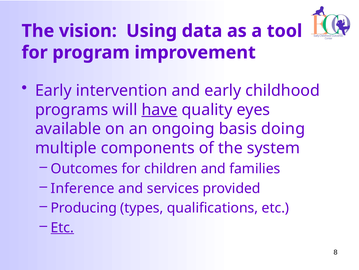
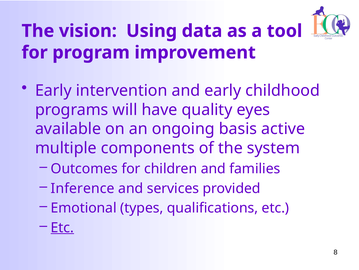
have underline: present -> none
doing: doing -> active
Producing: Producing -> Emotional
